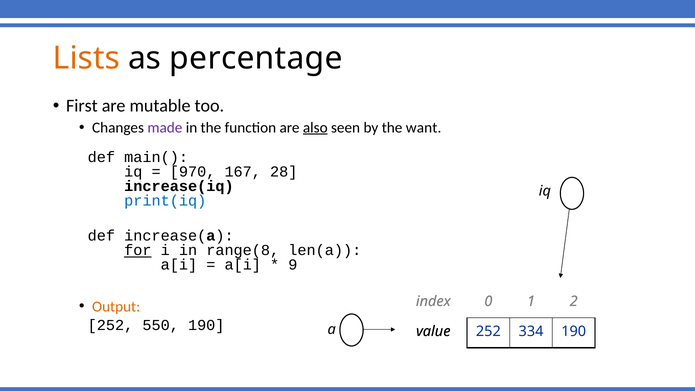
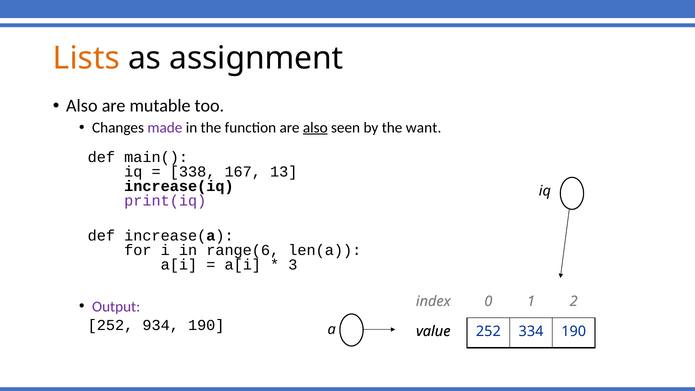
percentage: percentage -> assignment
First at (82, 106): First -> Also
970: 970 -> 338
28: 28 -> 13
print(iq colour: blue -> purple
for underline: present -> none
range(8: range(8 -> range(6
9: 9 -> 3
Output colour: orange -> purple
550: 550 -> 934
